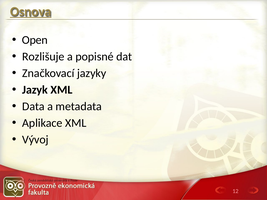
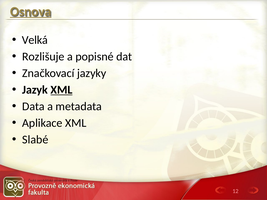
Open: Open -> Velká
XML at (61, 90) underline: none -> present
Vývoj: Vývoj -> Slabé
